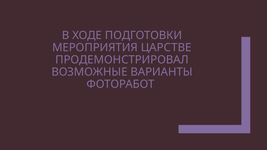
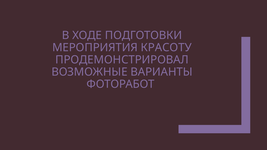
ЦАРСТВЕ: ЦАРСТВЕ -> КРАСОТУ
